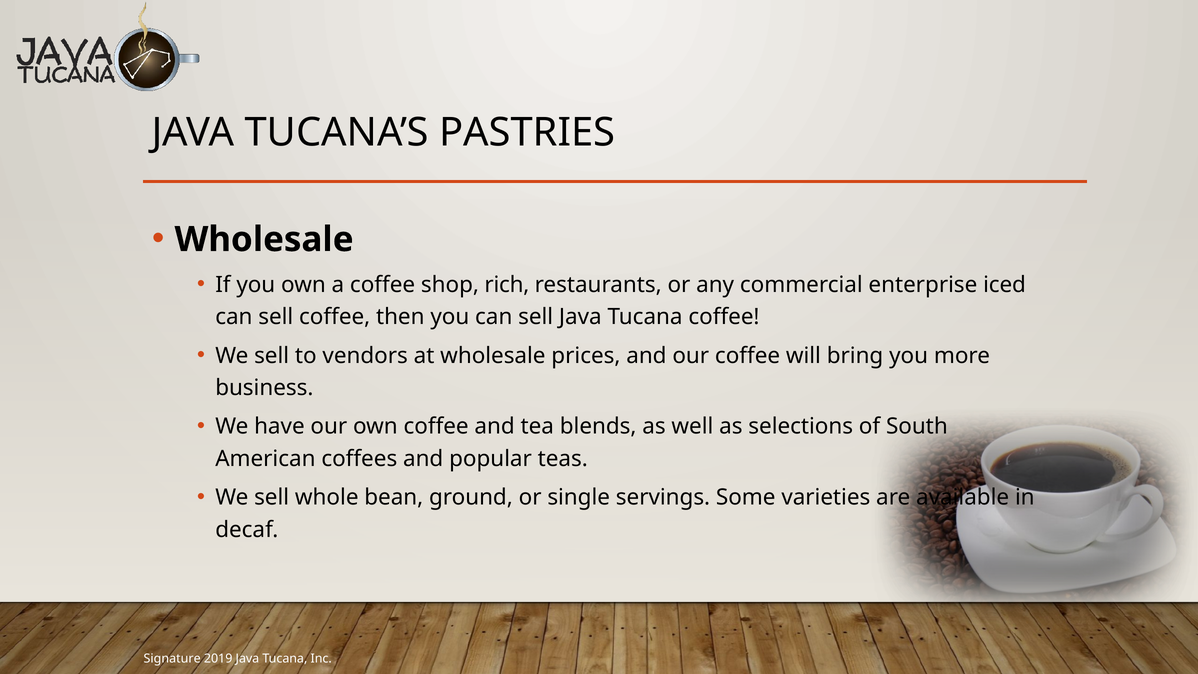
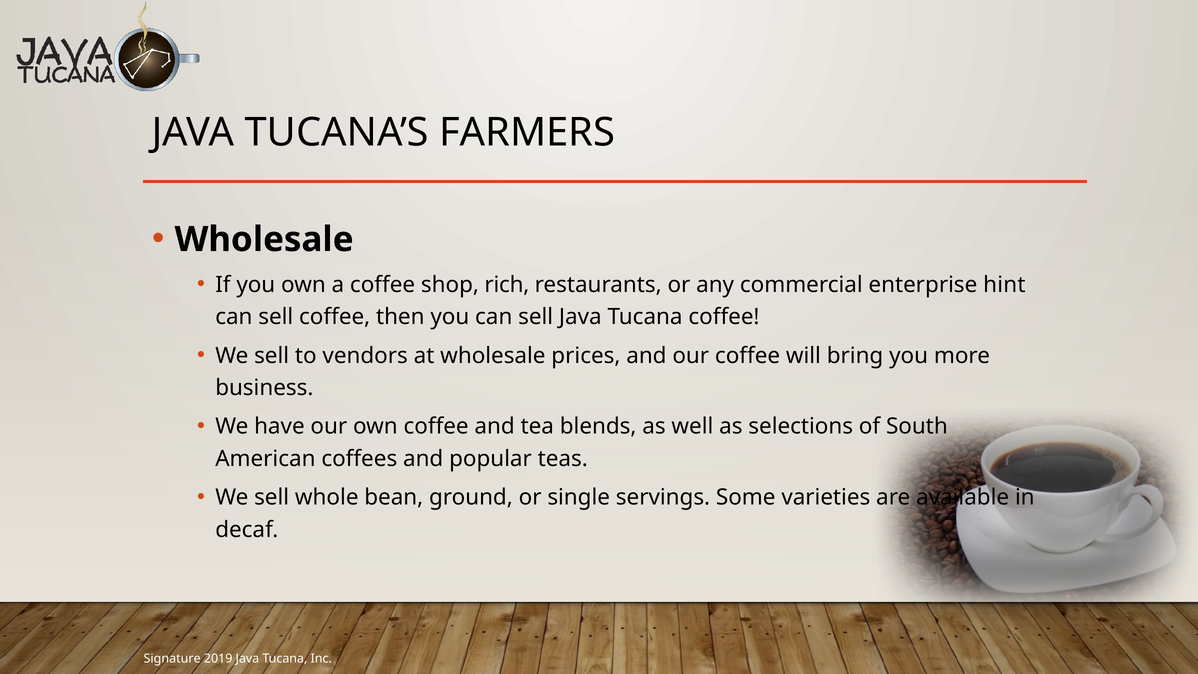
PASTRIES: PASTRIES -> FARMERS
iced: iced -> hint
